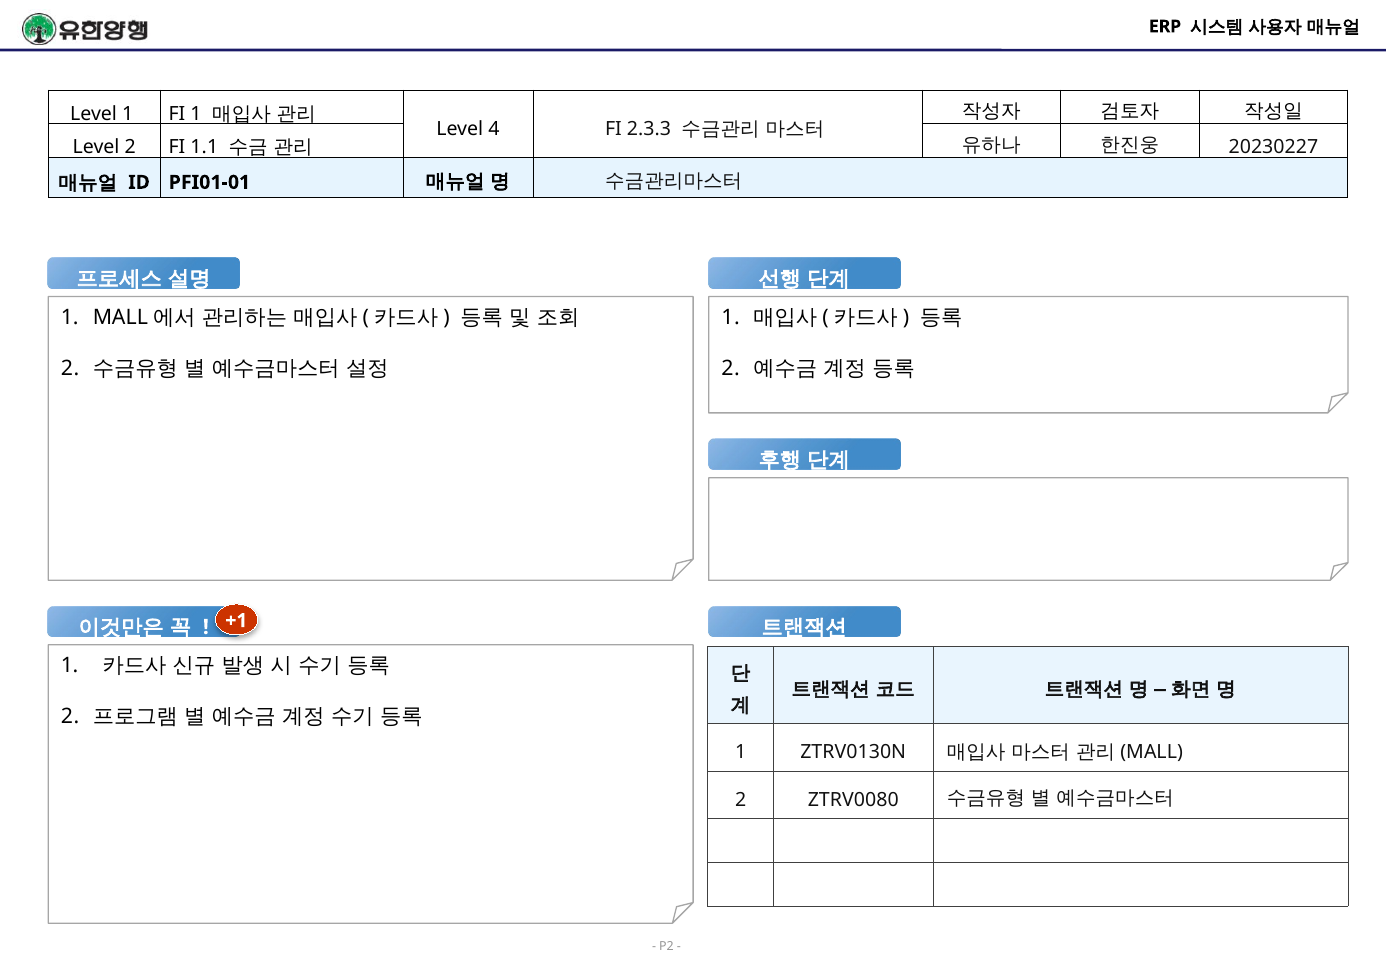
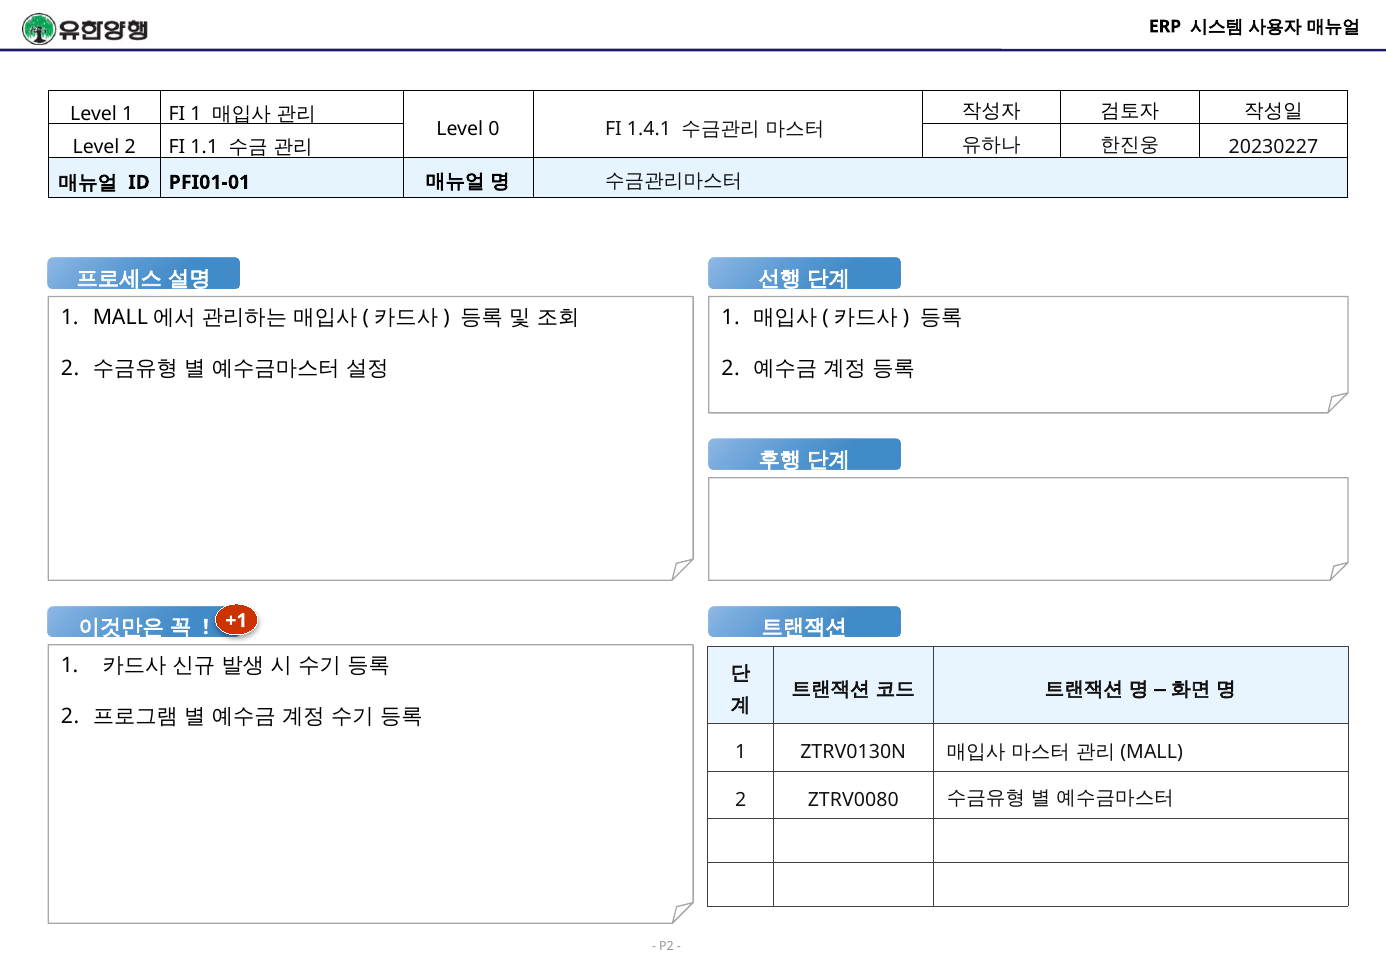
4: 4 -> 0
2.3.3: 2.3.3 -> 1.4.1
